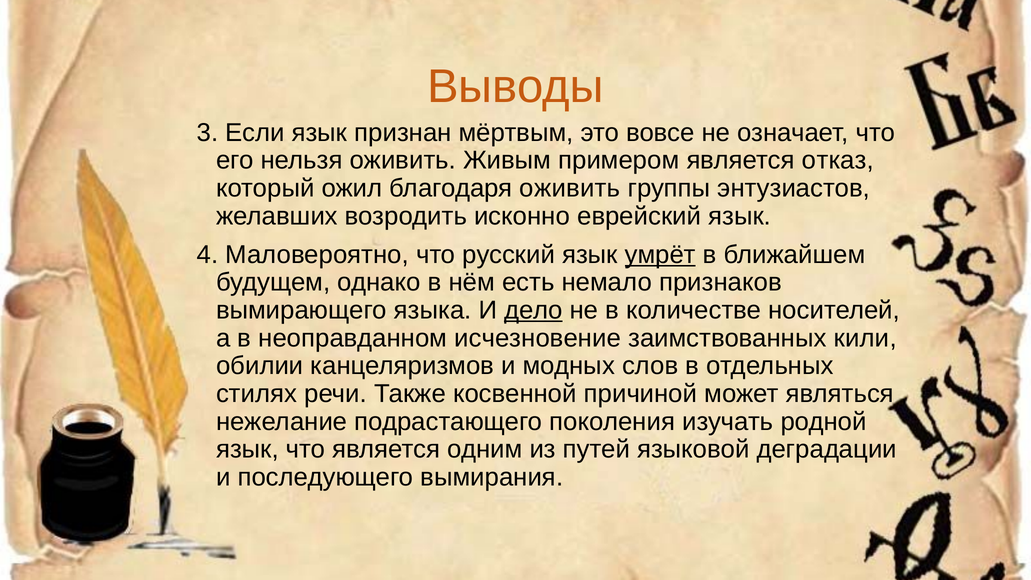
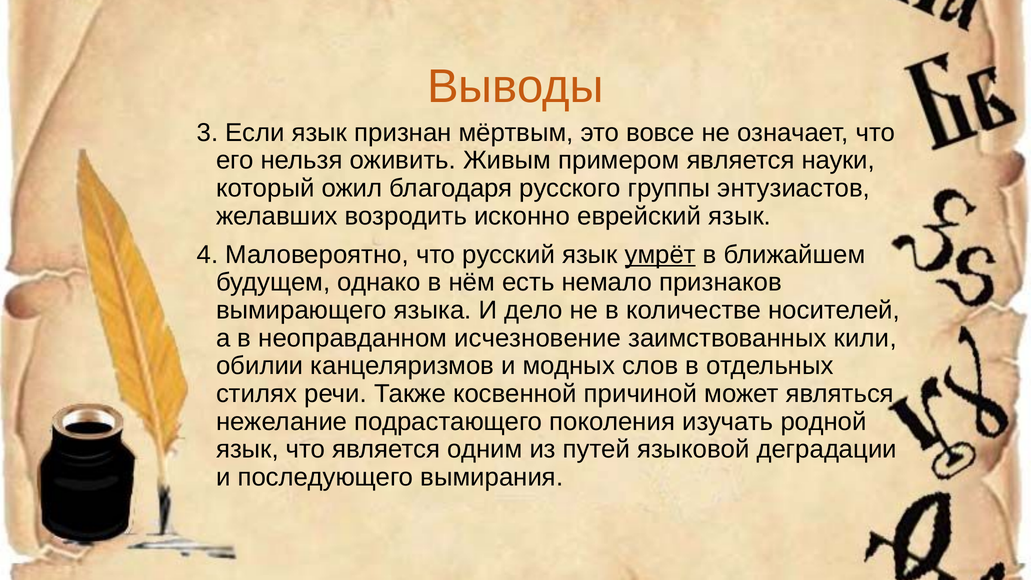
отказ: отказ -> науки
благодаря оживить: оживить -> русского
дело underline: present -> none
